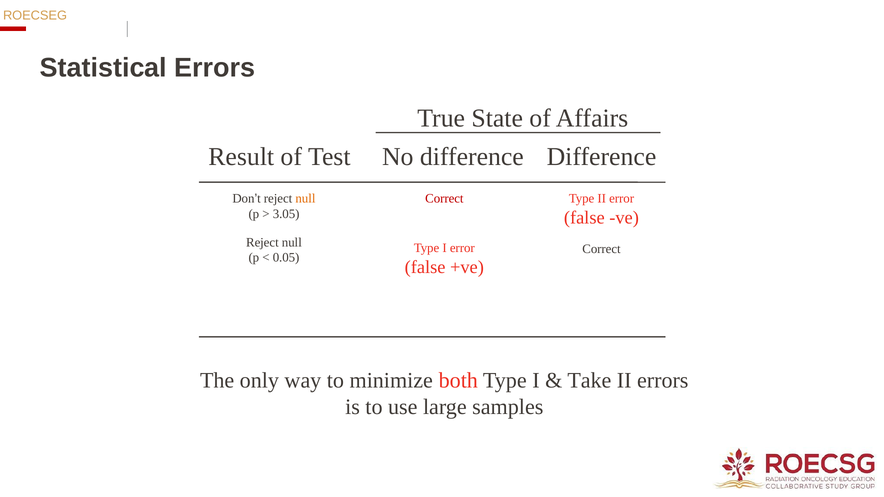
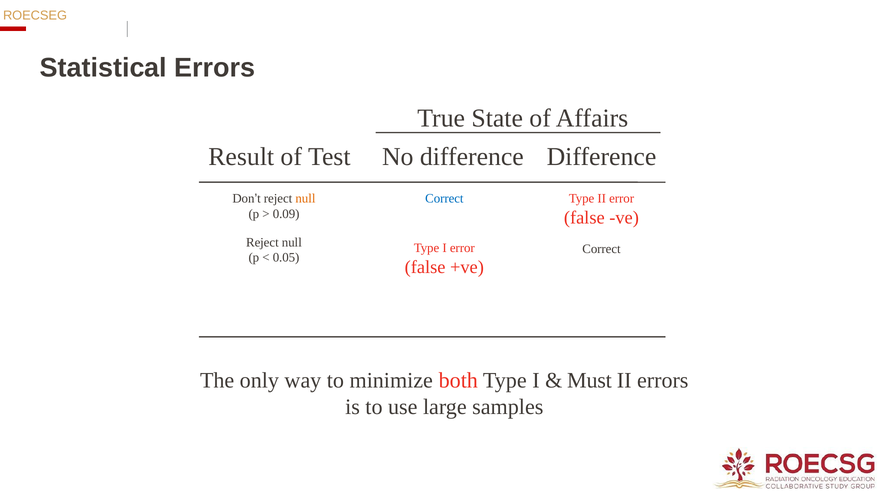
Correct at (444, 199) colour: red -> blue
3.05: 3.05 -> 0.09
Take: Take -> Must
